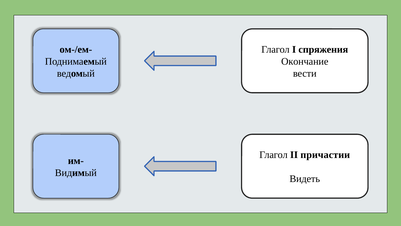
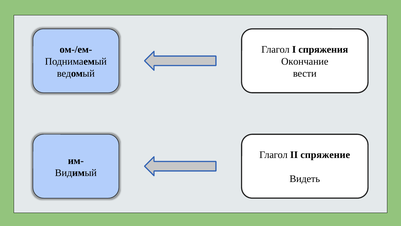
причастии: причастии -> спряжение
